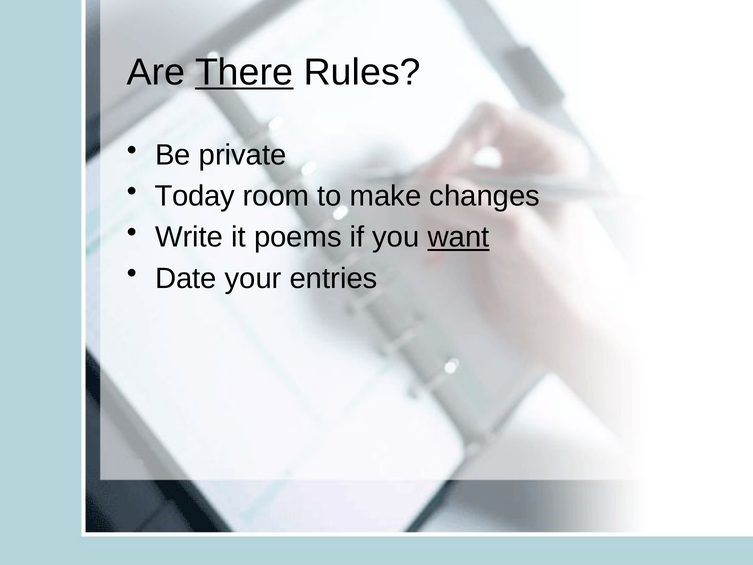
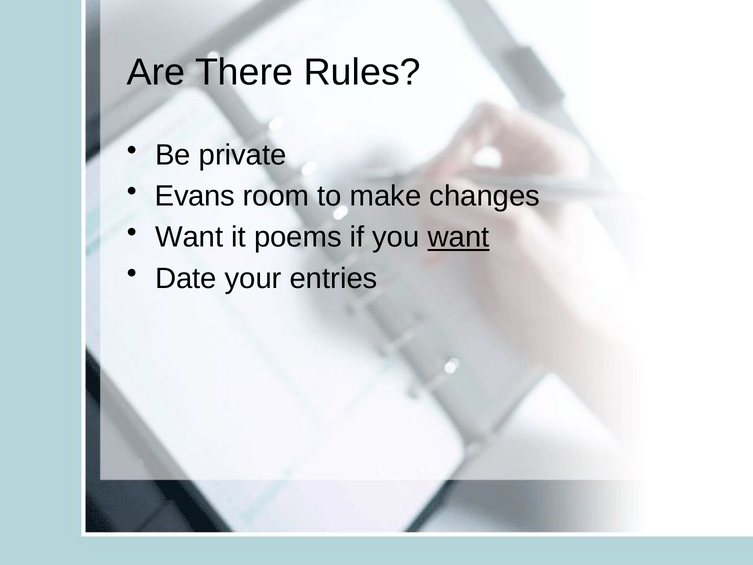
There underline: present -> none
Today: Today -> Evans
Write at (189, 237): Write -> Want
